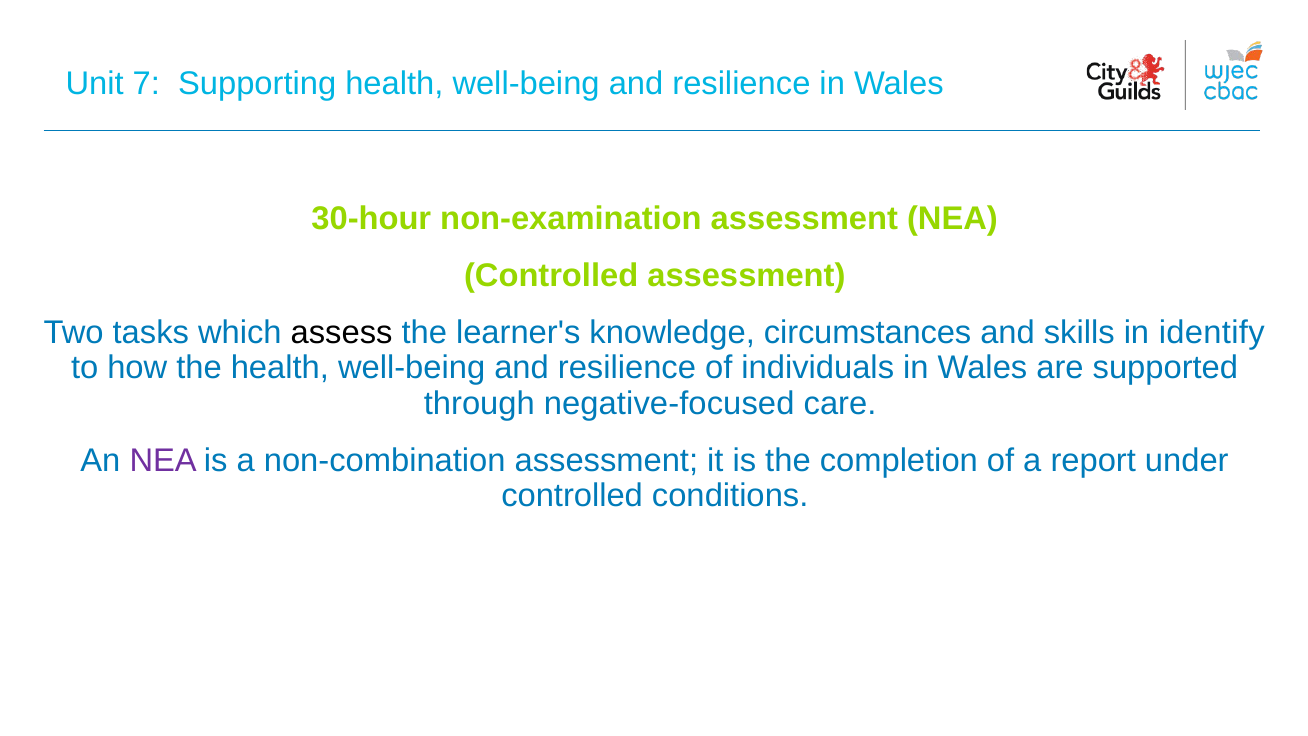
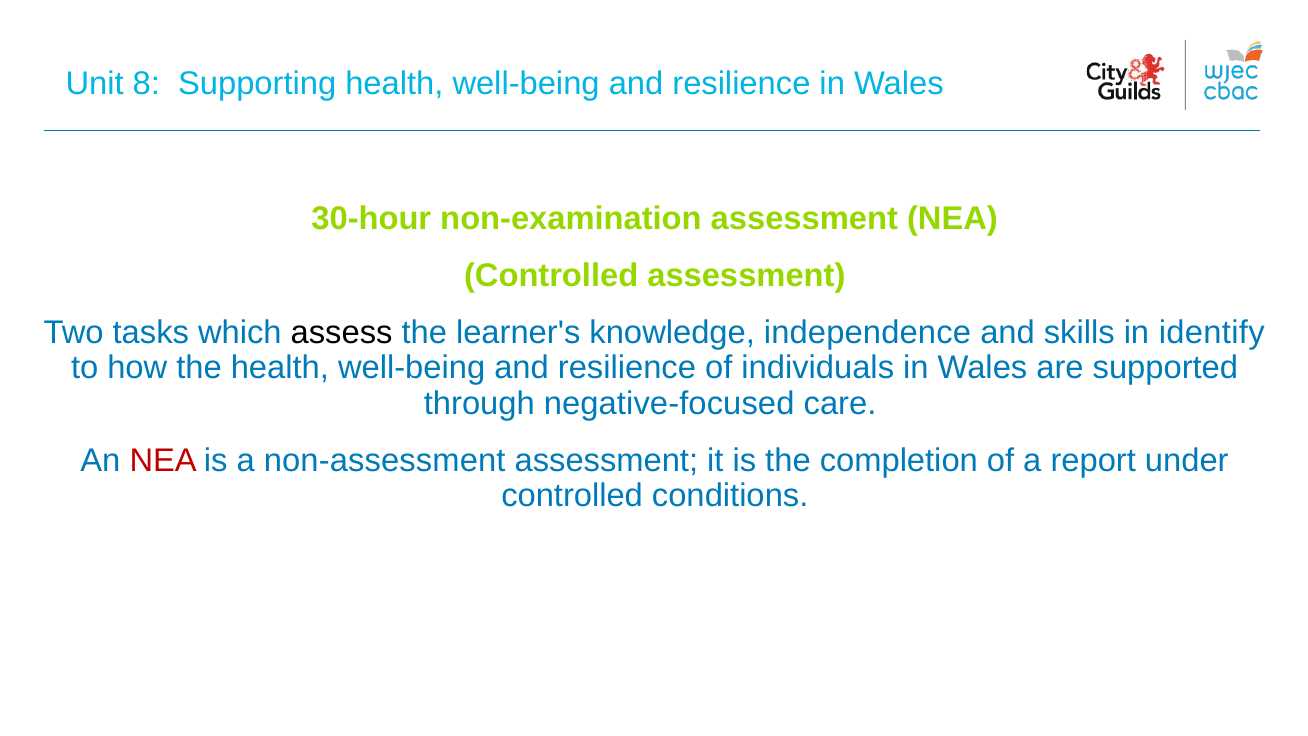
7: 7 -> 8
circumstances: circumstances -> independence
NEA at (163, 460) colour: purple -> red
non-combination: non-combination -> non-assessment
